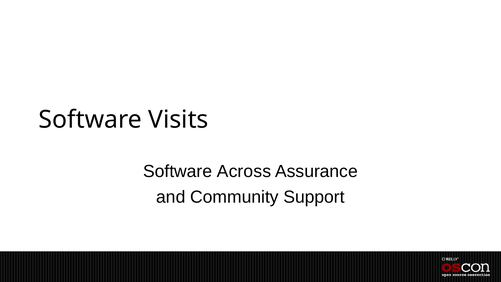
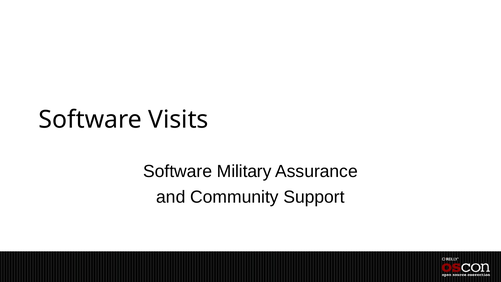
Across: Across -> Military
